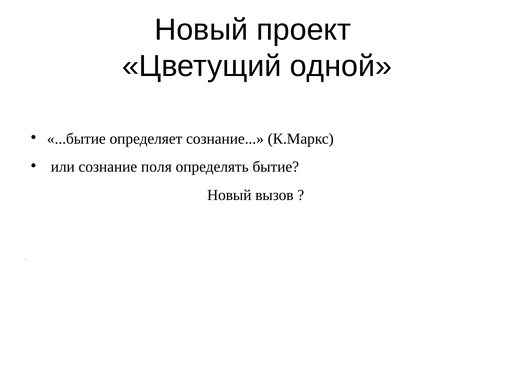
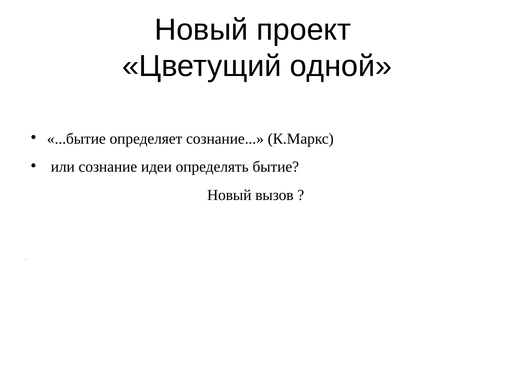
поля: поля -> идеи
